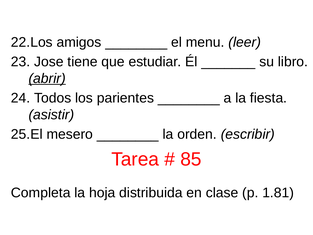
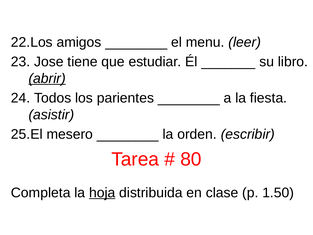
85: 85 -> 80
hoja underline: none -> present
1.81: 1.81 -> 1.50
